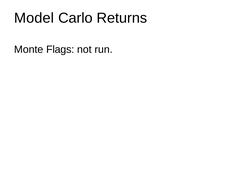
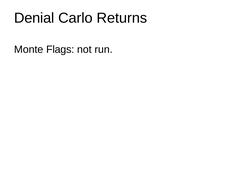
Model: Model -> Denial
